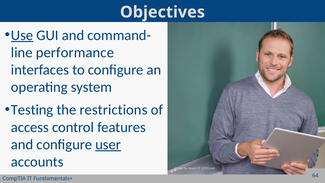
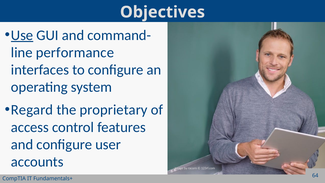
Testing: Testing -> Regard
restrictions: restrictions -> proprietary
user underline: present -> none
